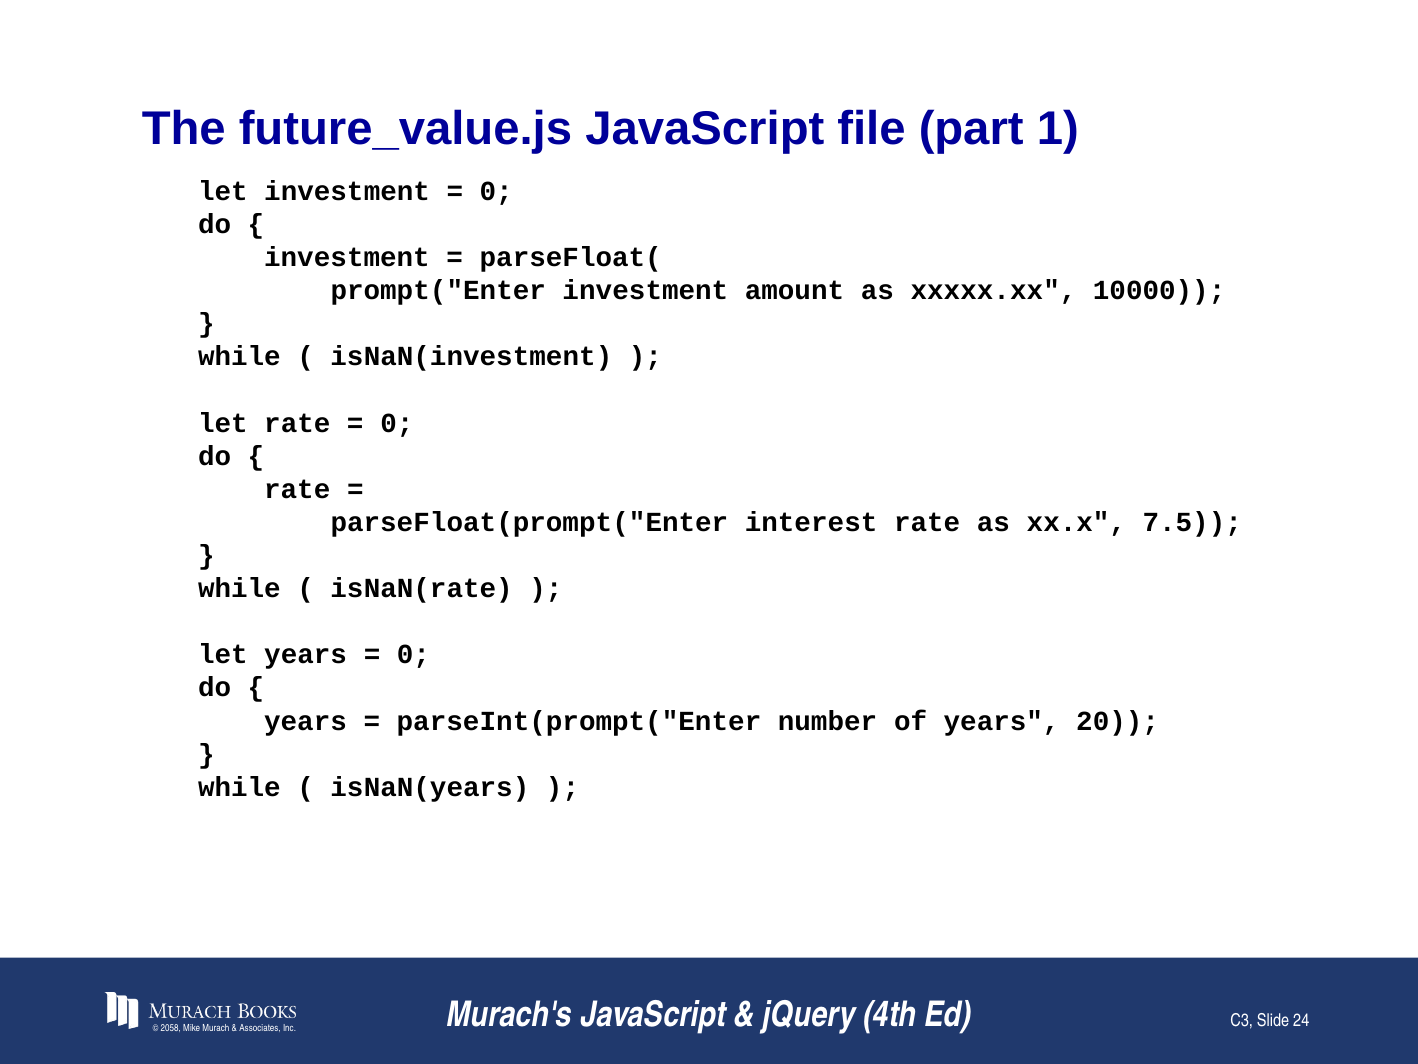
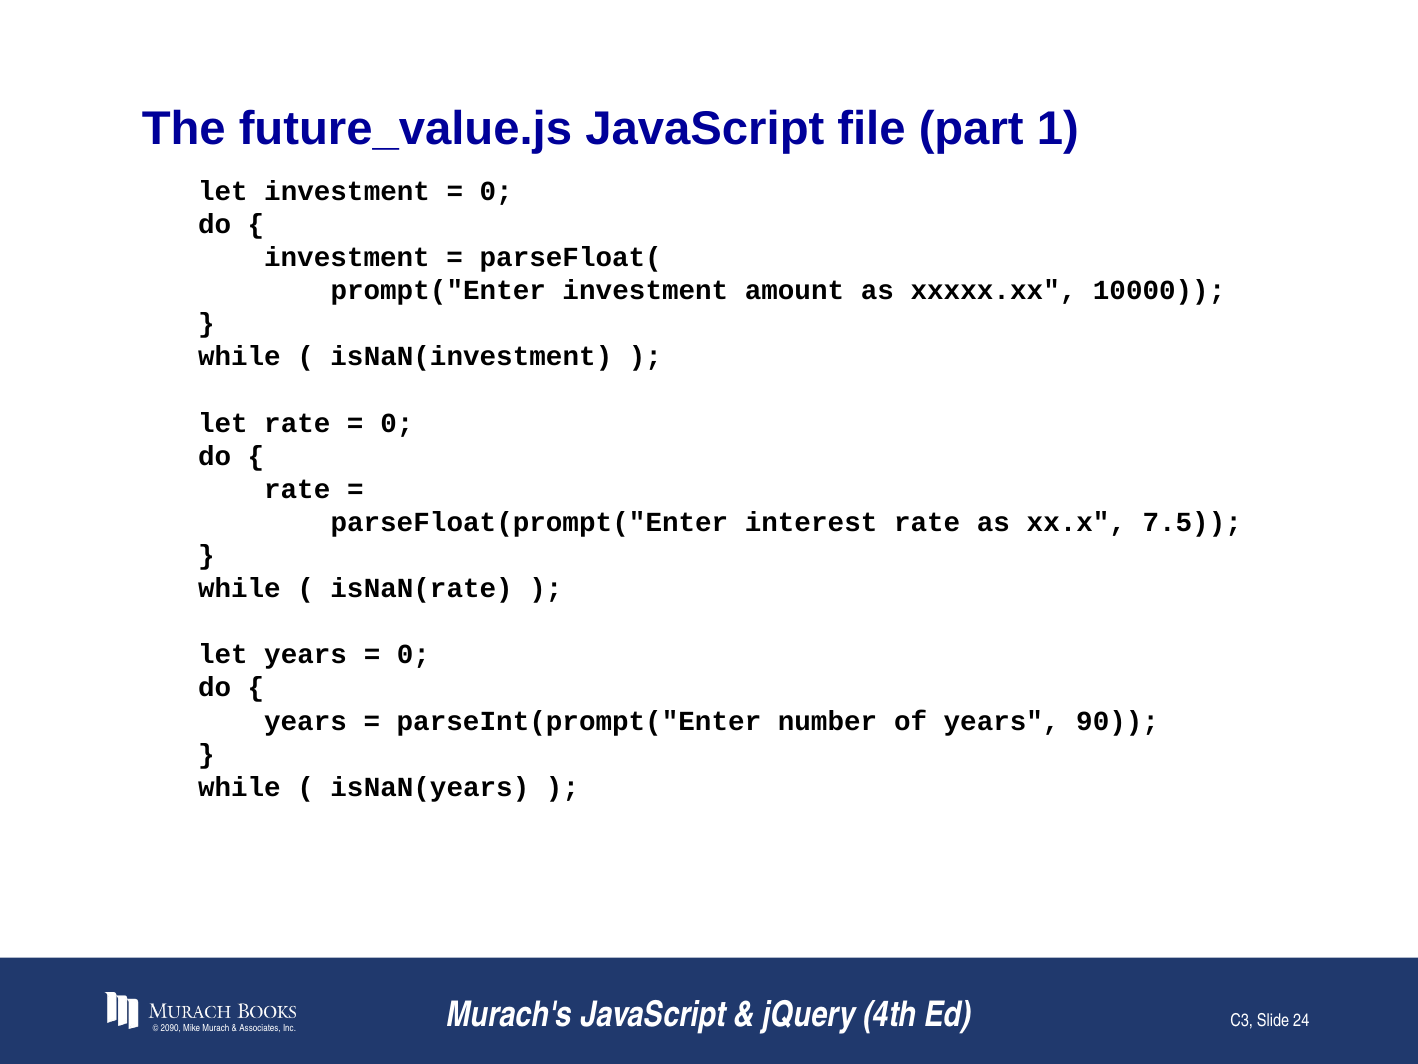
20: 20 -> 90
2058: 2058 -> 2090
